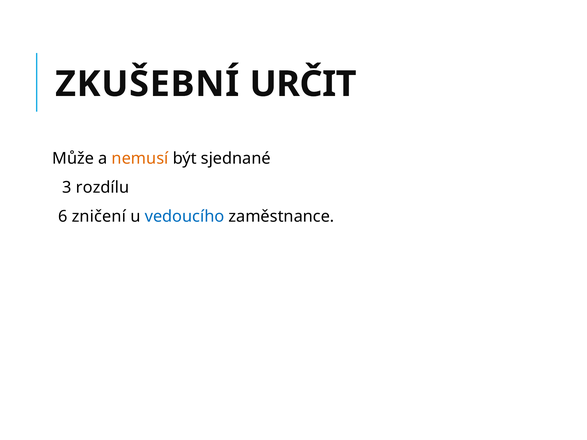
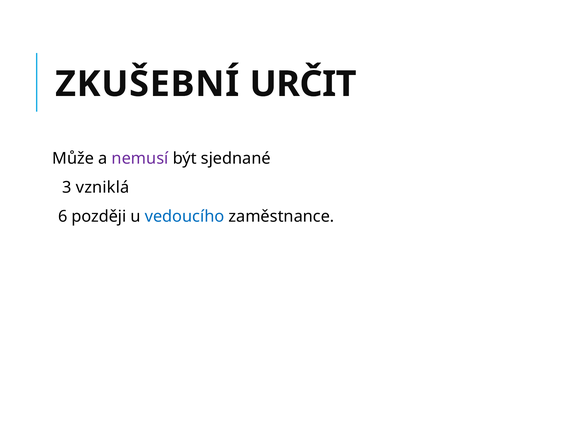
nemusí colour: orange -> purple
rozdílu: rozdílu -> vzniklá
zničení: zničení -> později
